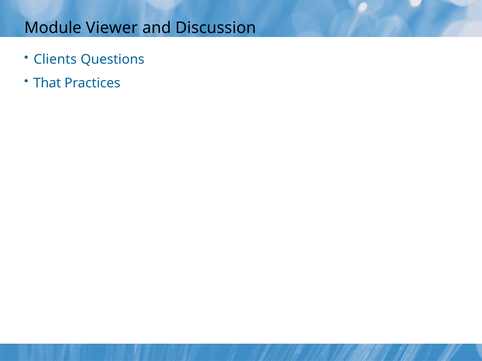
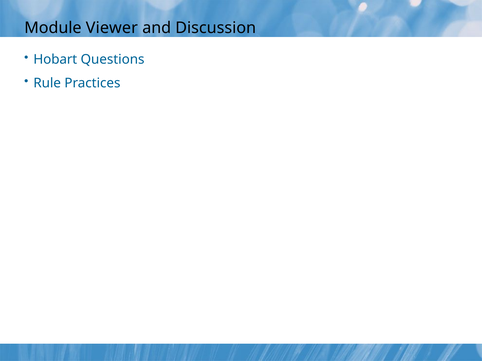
Clients: Clients -> Hobart
That: That -> Rule
